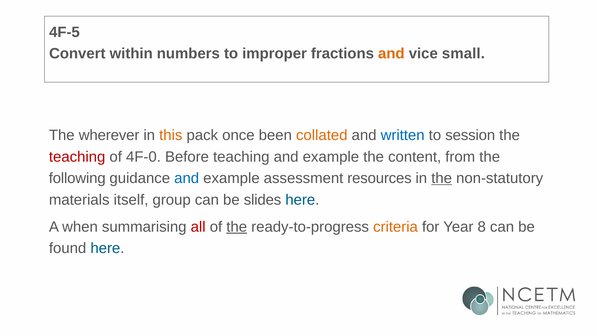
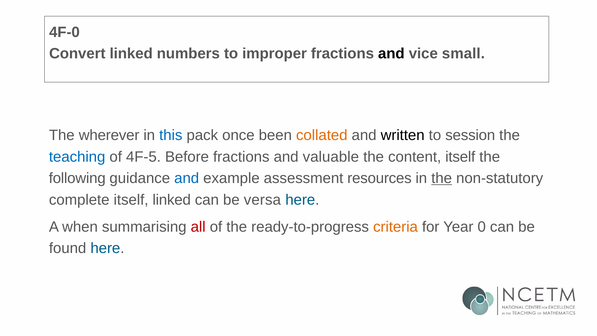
4F-5: 4F-5 -> 4F-0
Convert within: within -> linked
and at (391, 54) colour: orange -> black
this colour: orange -> blue
written colour: blue -> black
teaching at (77, 157) colour: red -> blue
4F-0: 4F-0 -> 4F-5
Before teaching: teaching -> fractions
example at (331, 157): example -> valuable
content from: from -> itself
materials: materials -> complete
itself group: group -> linked
slides: slides -> versa
the at (237, 227) underline: present -> none
8: 8 -> 0
